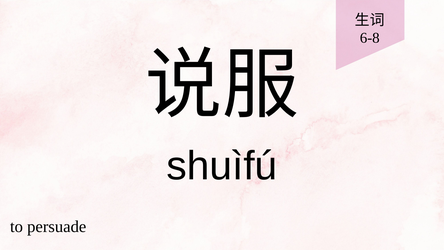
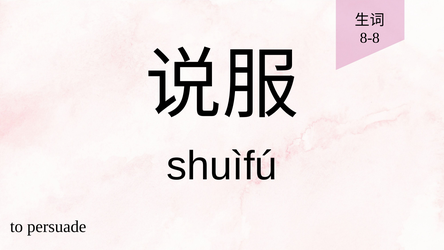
6-8: 6-8 -> 8-8
